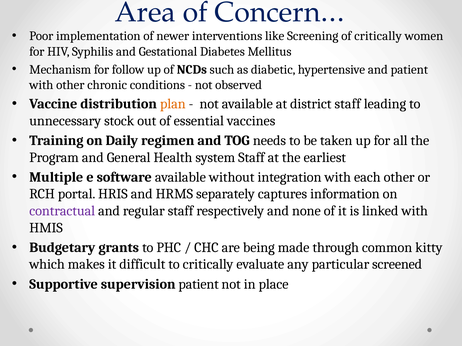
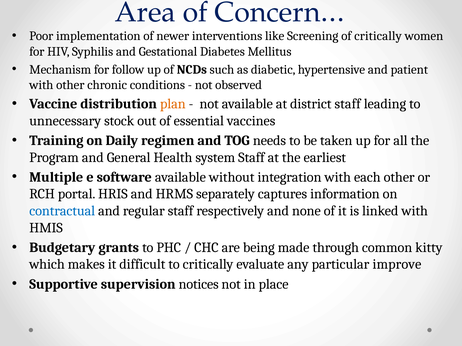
contractual colour: purple -> blue
screened: screened -> improve
supervision patient: patient -> notices
